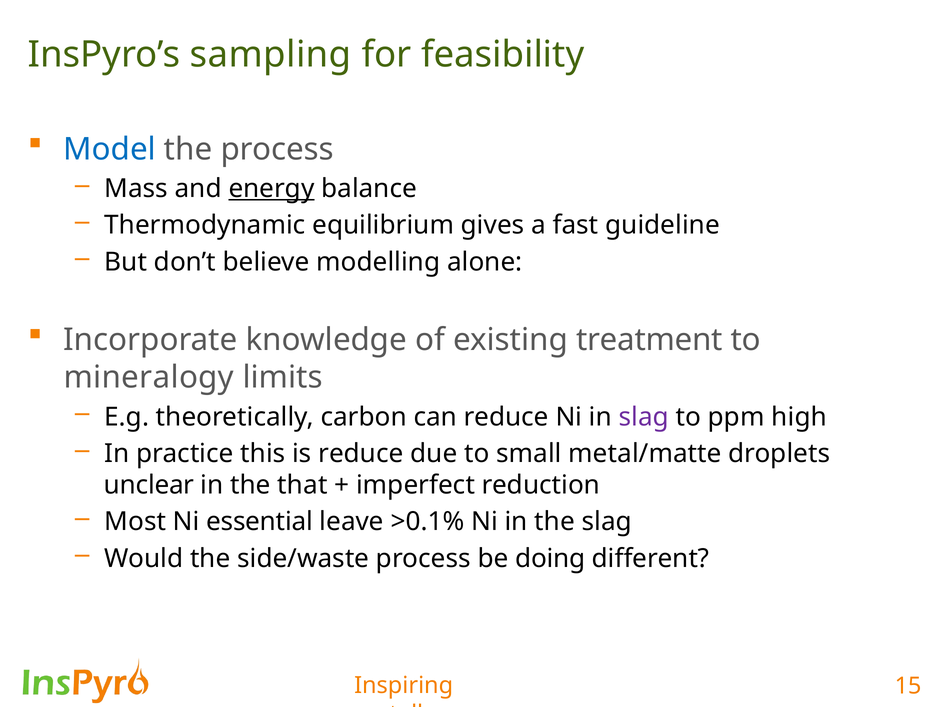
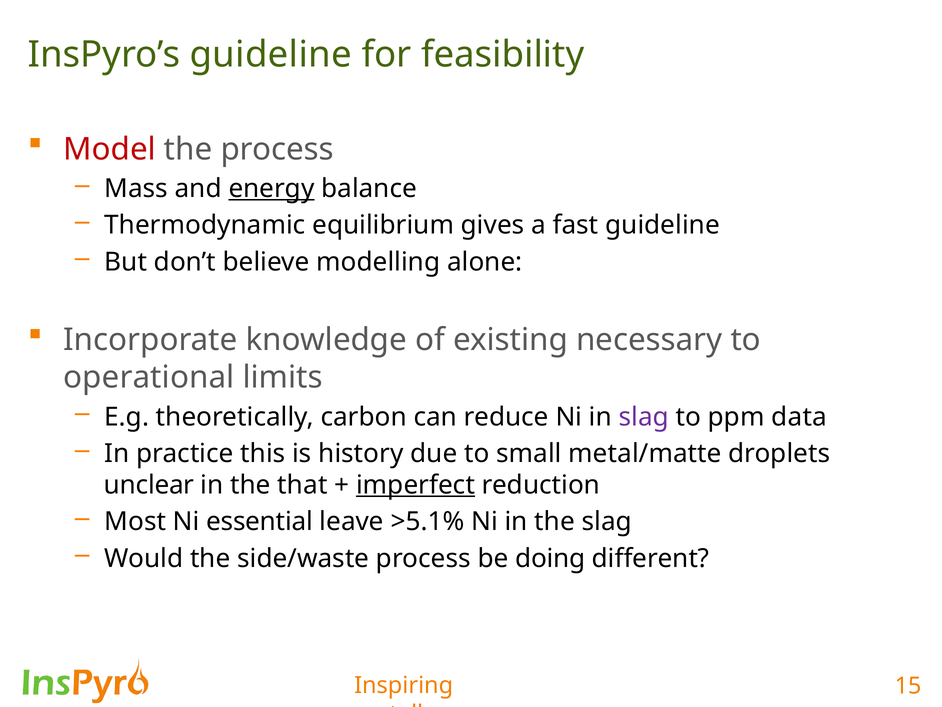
InsPyro’s sampling: sampling -> guideline
Model colour: blue -> red
treatment: treatment -> necessary
mineralogy: mineralogy -> operational
high: high -> data
is reduce: reduce -> history
imperfect underline: none -> present
>0.1%: >0.1% -> >5.1%
